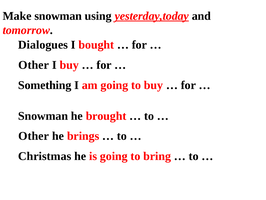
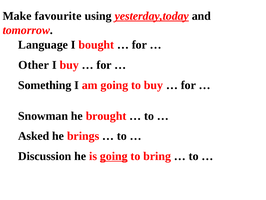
Make snowman: snowman -> favourite
Dialogues: Dialogues -> Language
Other at (34, 136): Other -> Asked
Christmas: Christmas -> Discussion
going at (114, 156) underline: none -> present
